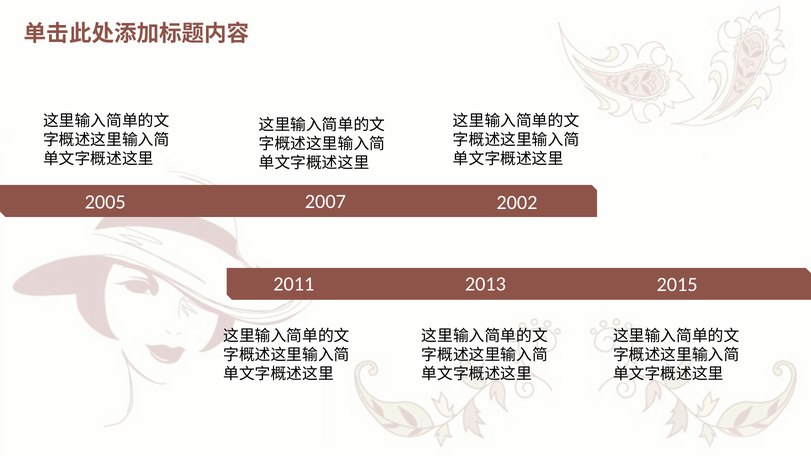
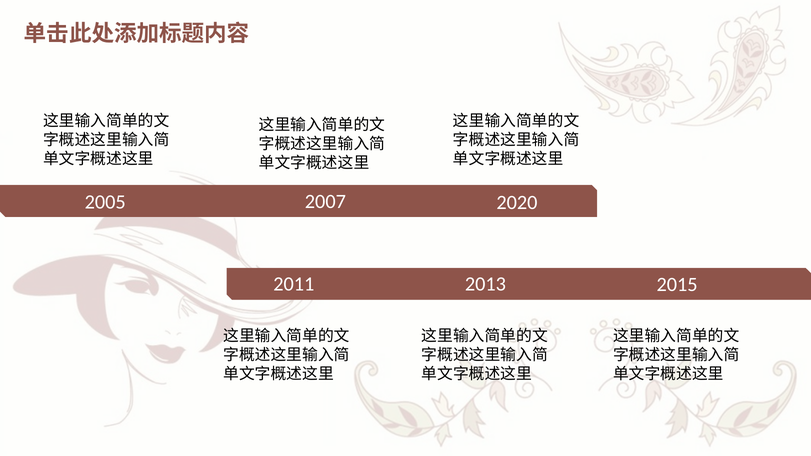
2002: 2002 -> 2020
